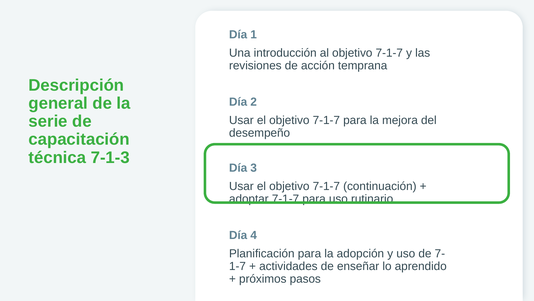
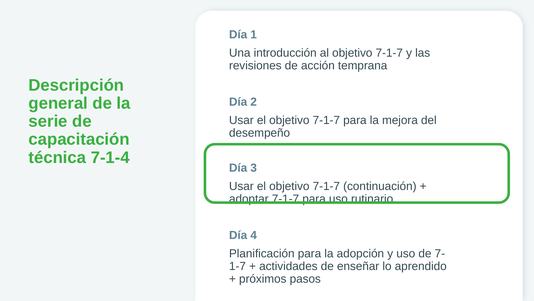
7-1-3: 7-1-3 -> 7-1-4
